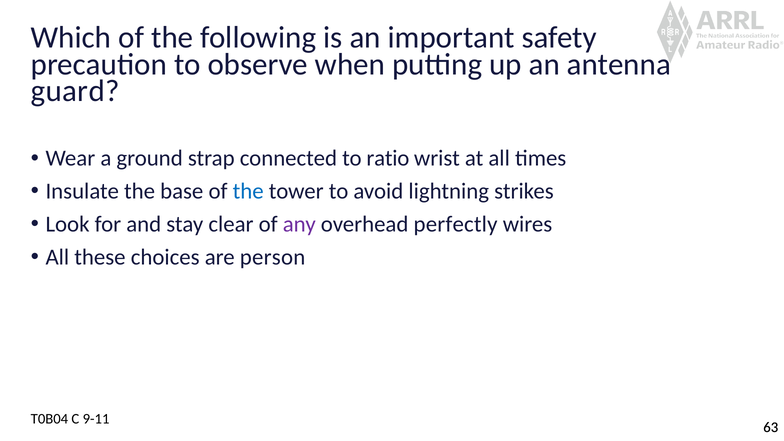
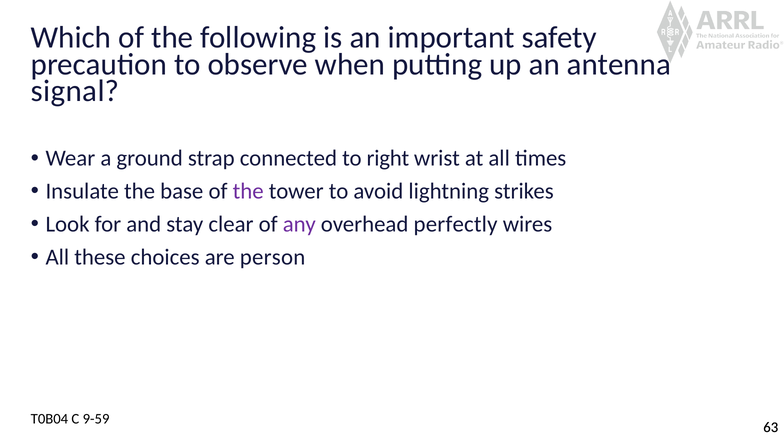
guard: guard -> signal
ratio: ratio -> right
the at (248, 191) colour: blue -> purple
9-11: 9-11 -> 9-59
